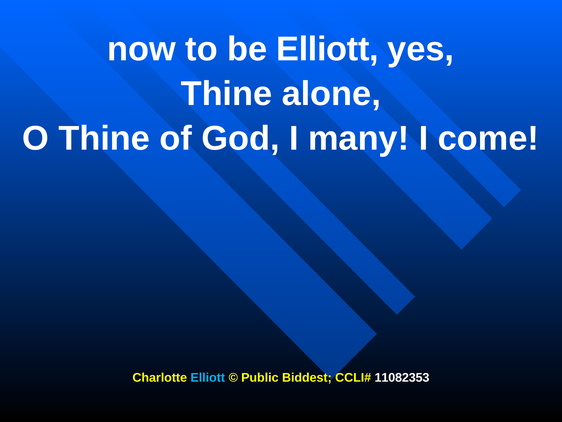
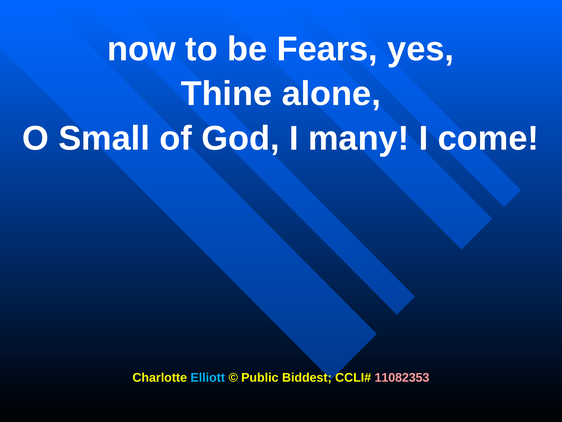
be Elliott: Elliott -> Fears
O Thine: Thine -> Small
11082353 colour: white -> pink
